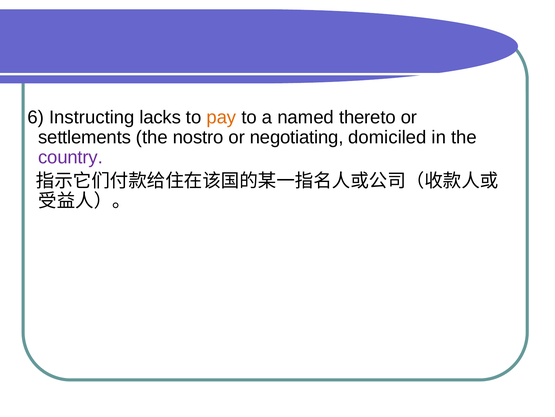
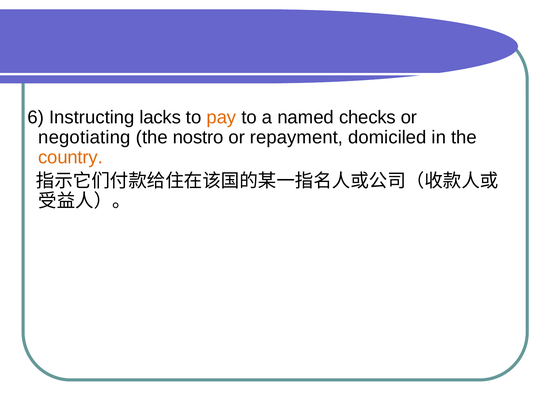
thereto: thereto -> checks
settlements: settlements -> negotiating
negotiating: negotiating -> repayment
country colour: purple -> orange
